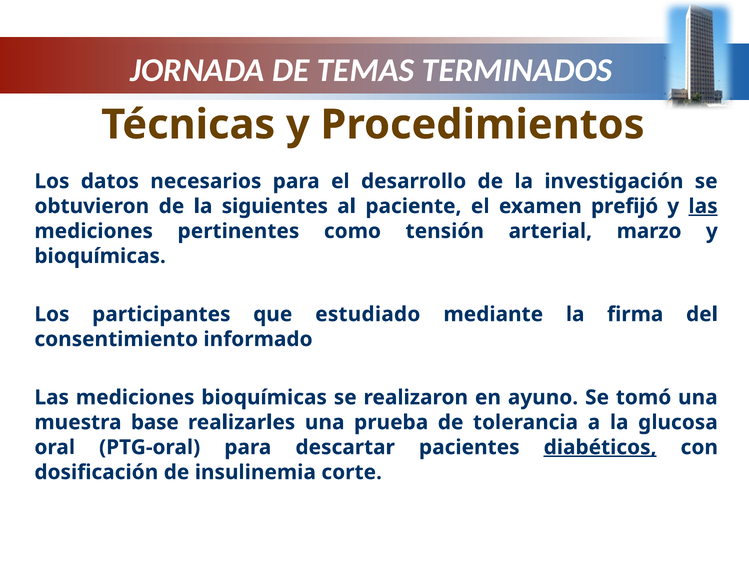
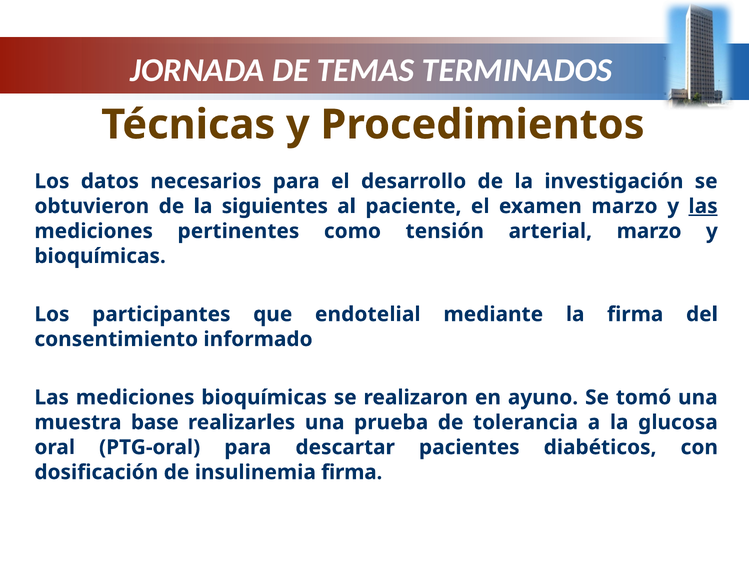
examen prefijó: prefijó -> marzo
estudiado: estudiado -> endotelial
diabéticos underline: present -> none
insulinemia corte: corte -> firma
